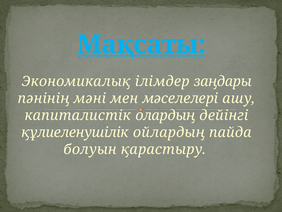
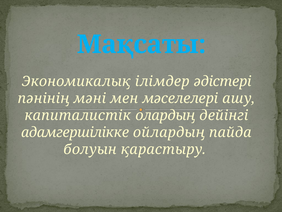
Мақсаты underline: present -> none
заңдары: заңдары -> әдістері
құлиеленушілік: құлиеленушілік -> адамгершілікке
